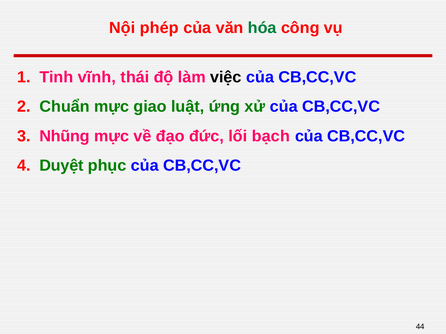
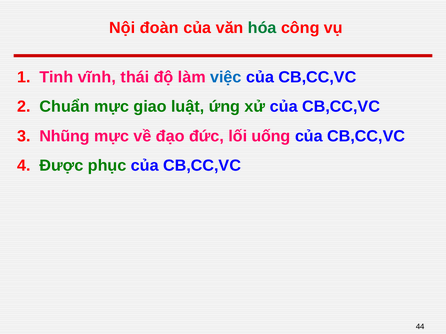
phép: phép -> đoàn
việc colour: black -> blue
bạch: bạch -> uống
Duyệt: Duyệt -> Được
